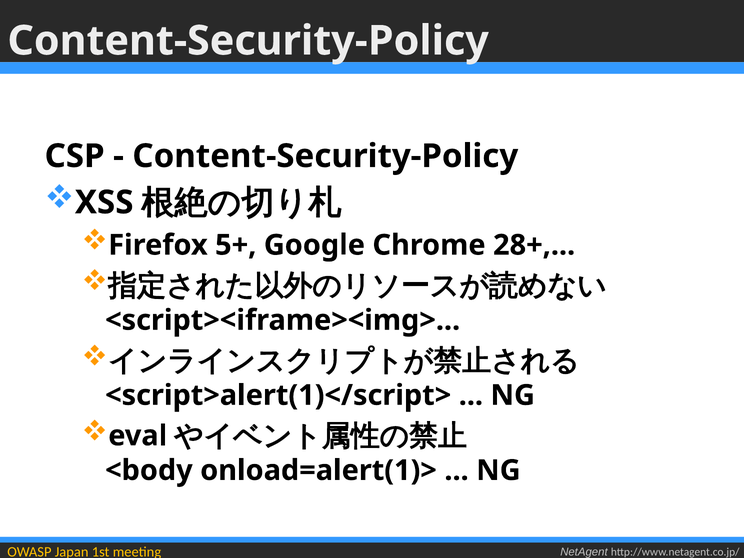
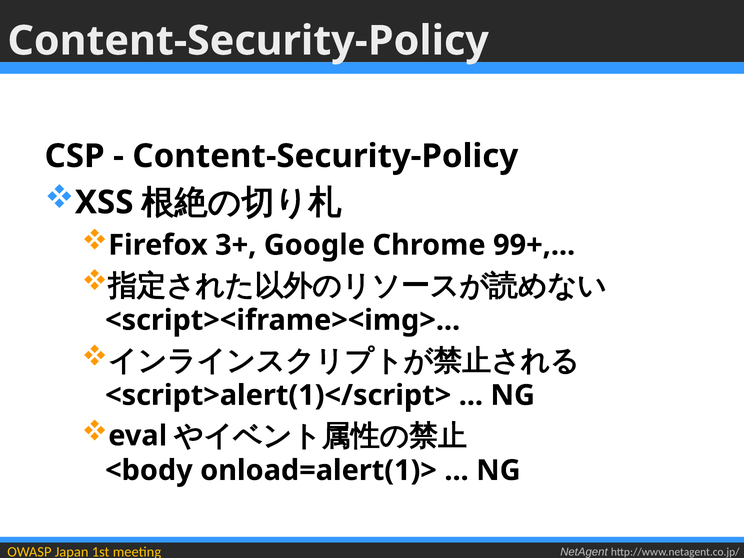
5+: 5+ -> 3+
28+: 28+ -> 99+
